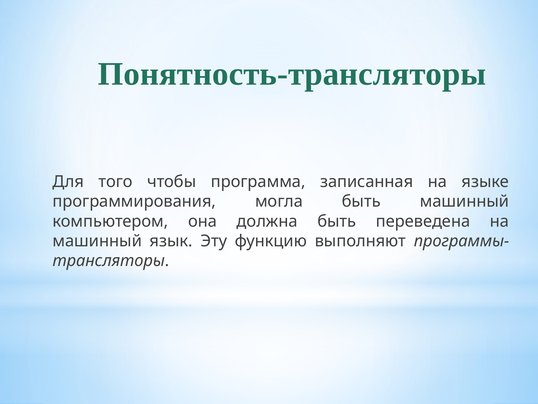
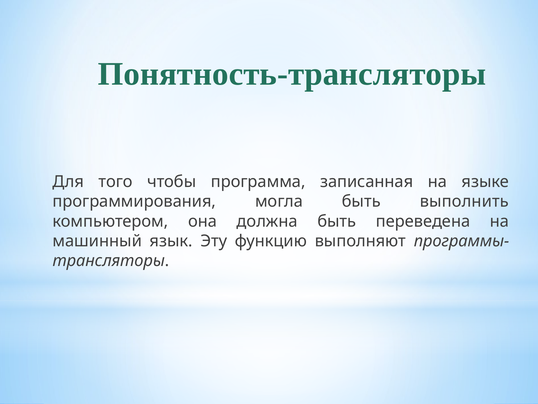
быть машинный: машинный -> выполнить
